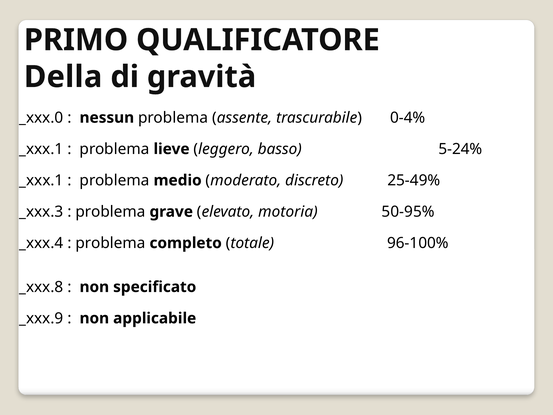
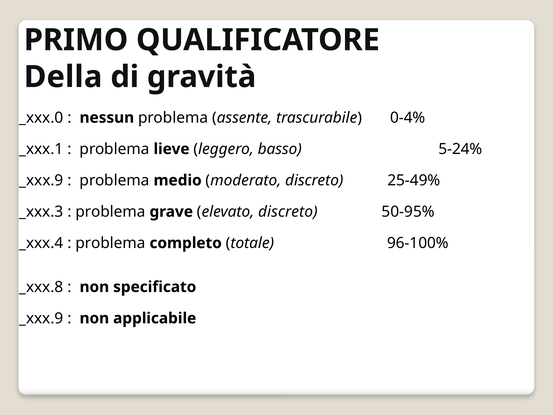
_xxx.1 at (41, 180): _xxx.1 -> _xxx.9
elevato motoria: motoria -> discreto
